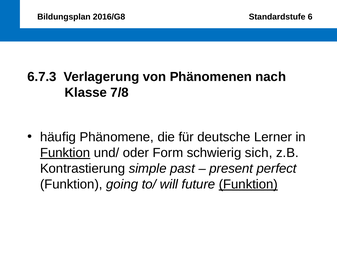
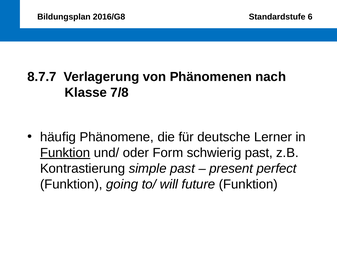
6.7.3: 6.7.3 -> 8.7.7
schwierig sich: sich -> past
Funktion at (248, 184) underline: present -> none
